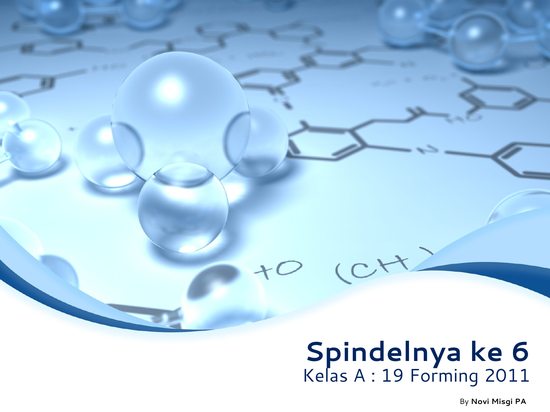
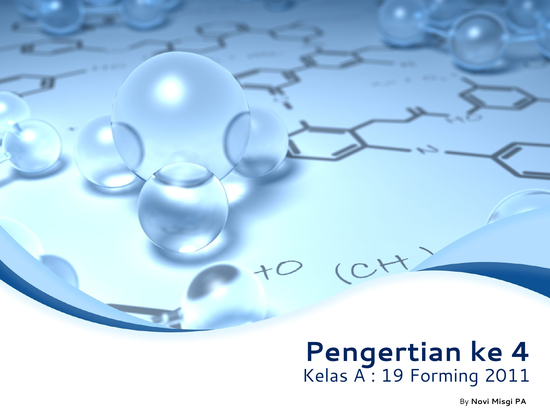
Spindelnya: Spindelnya -> Pengertian
6: 6 -> 4
